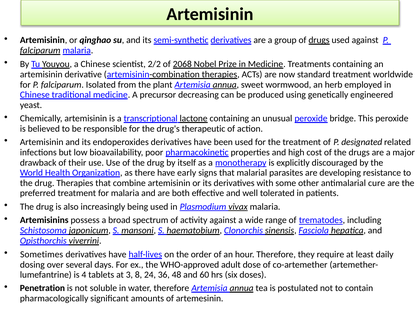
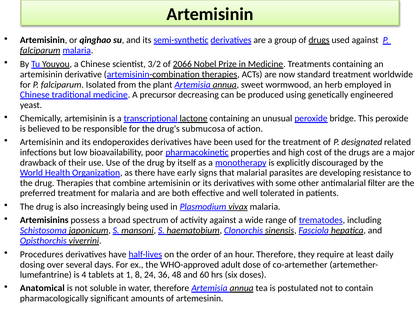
2/2: 2/2 -> 3/2
2068: 2068 -> 2066
therapeutic: therapeutic -> submucosa
cure: cure -> filter
Sometimes: Sometimes -> Procedures
3: 3 -> 1
Penetration: Penetration -> Anatomical
